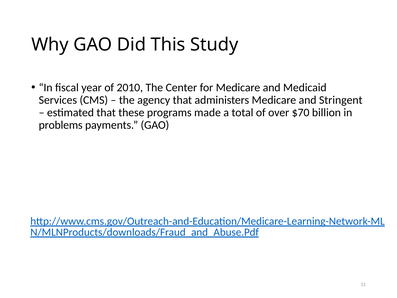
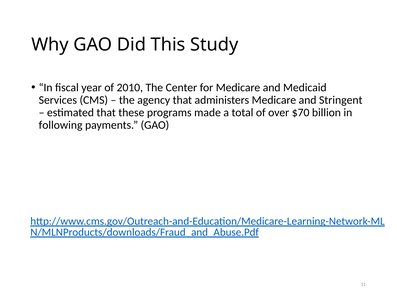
problems: problems -> following
